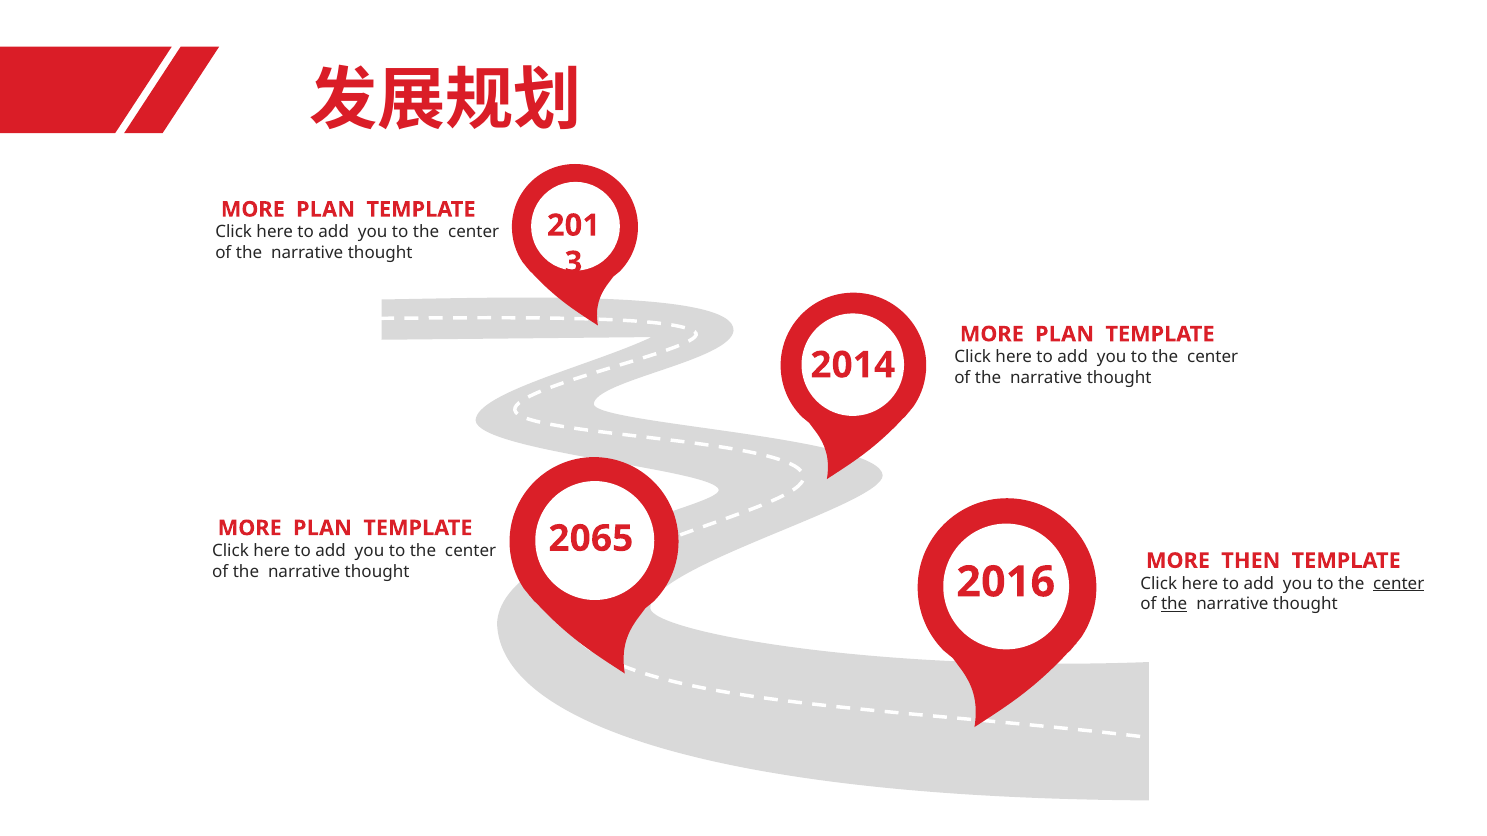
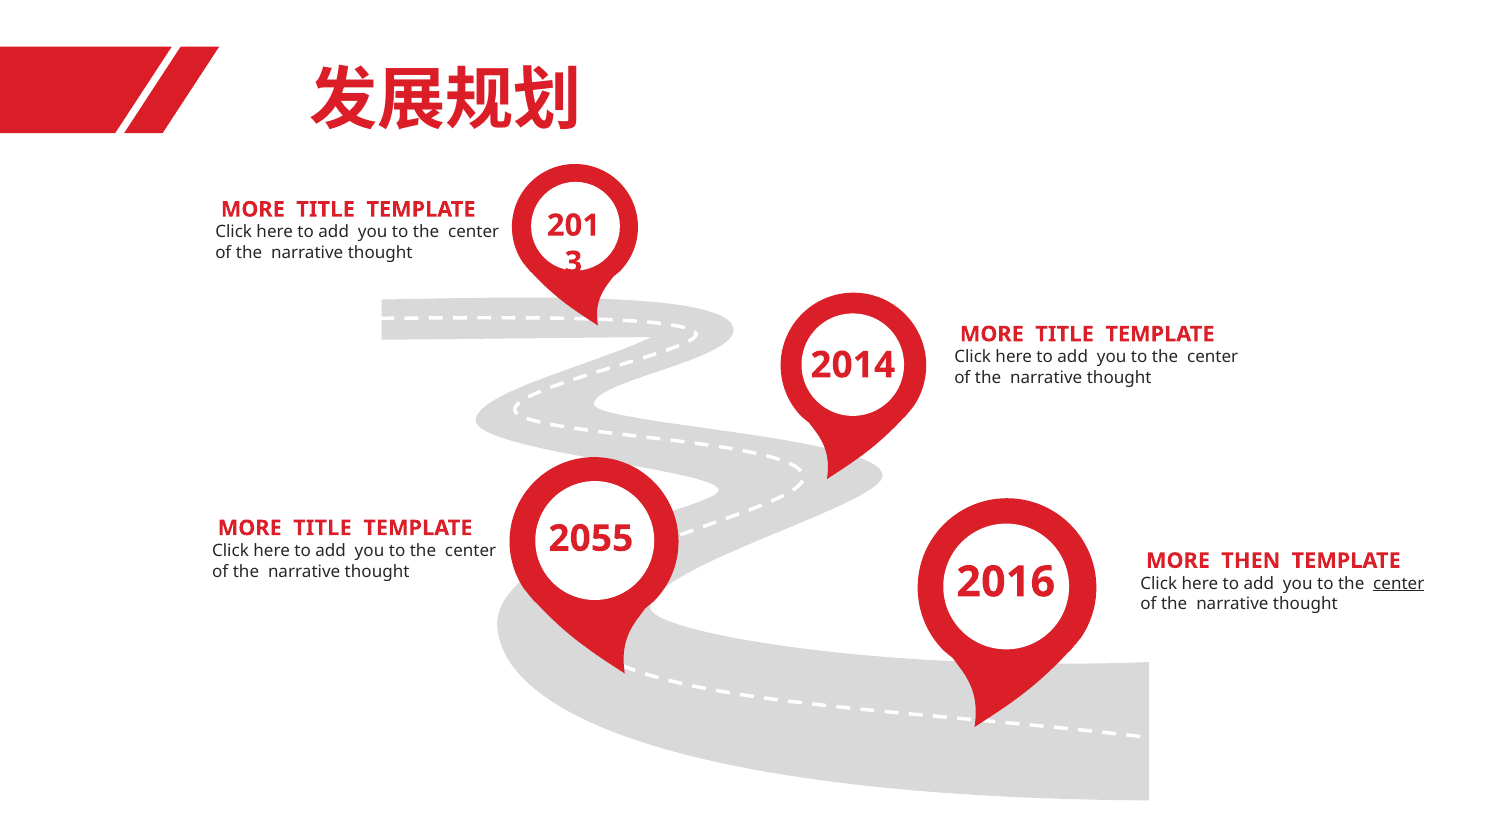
PLAN at (326, 210): PLAN -> TITLE
PLAN at (1065, 334): PLAN -> TITLE
PLAN at (322, 528): PLAN -> TITLE
2065: 2065 -> 2055
the at (1174, 604) underline: present -> none
